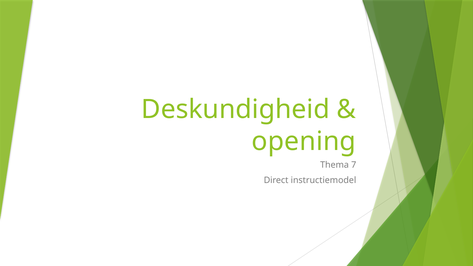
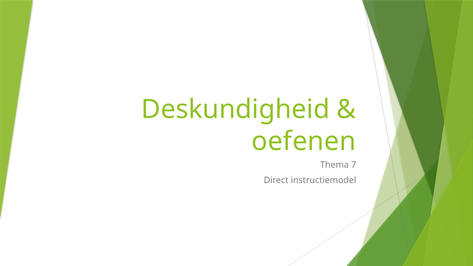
opening: opening -> oefenen
